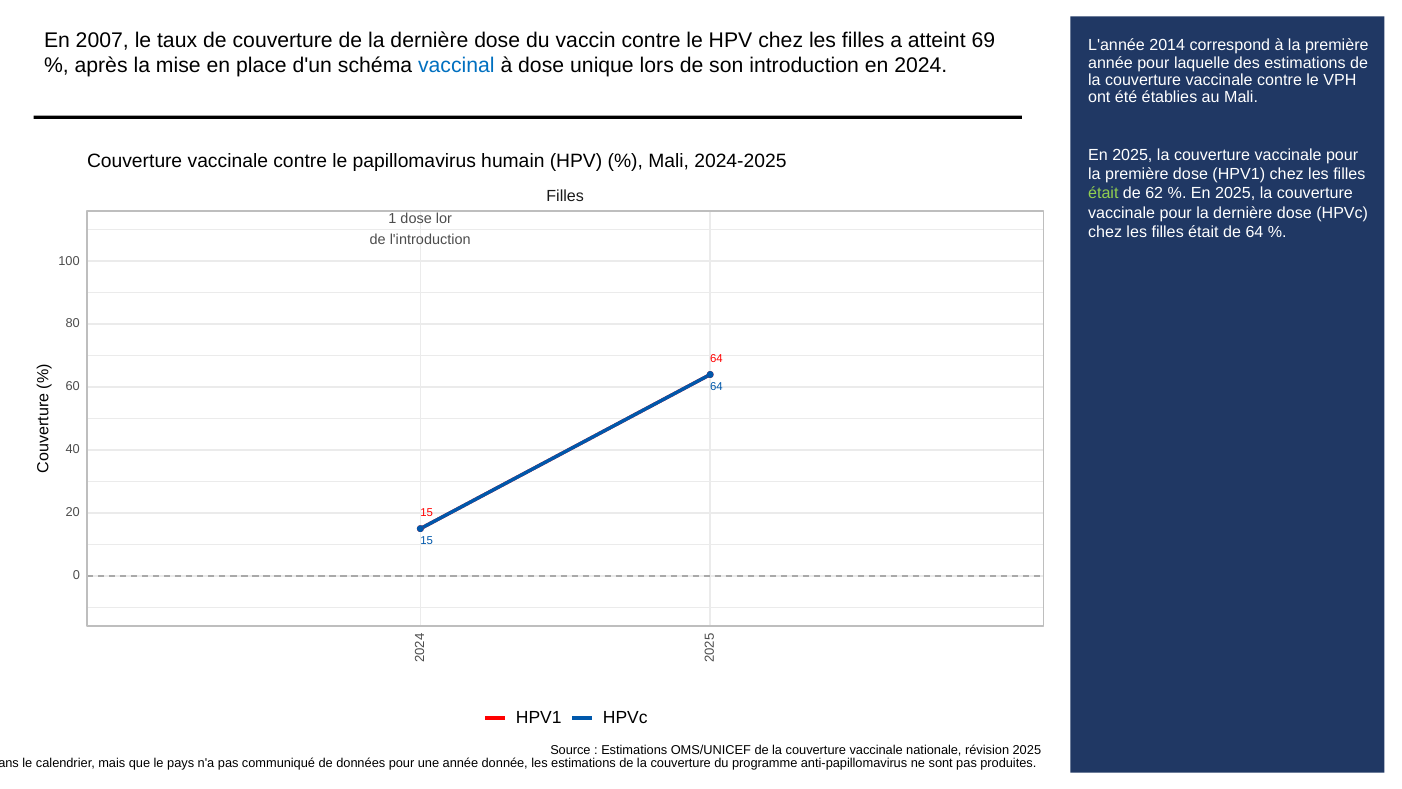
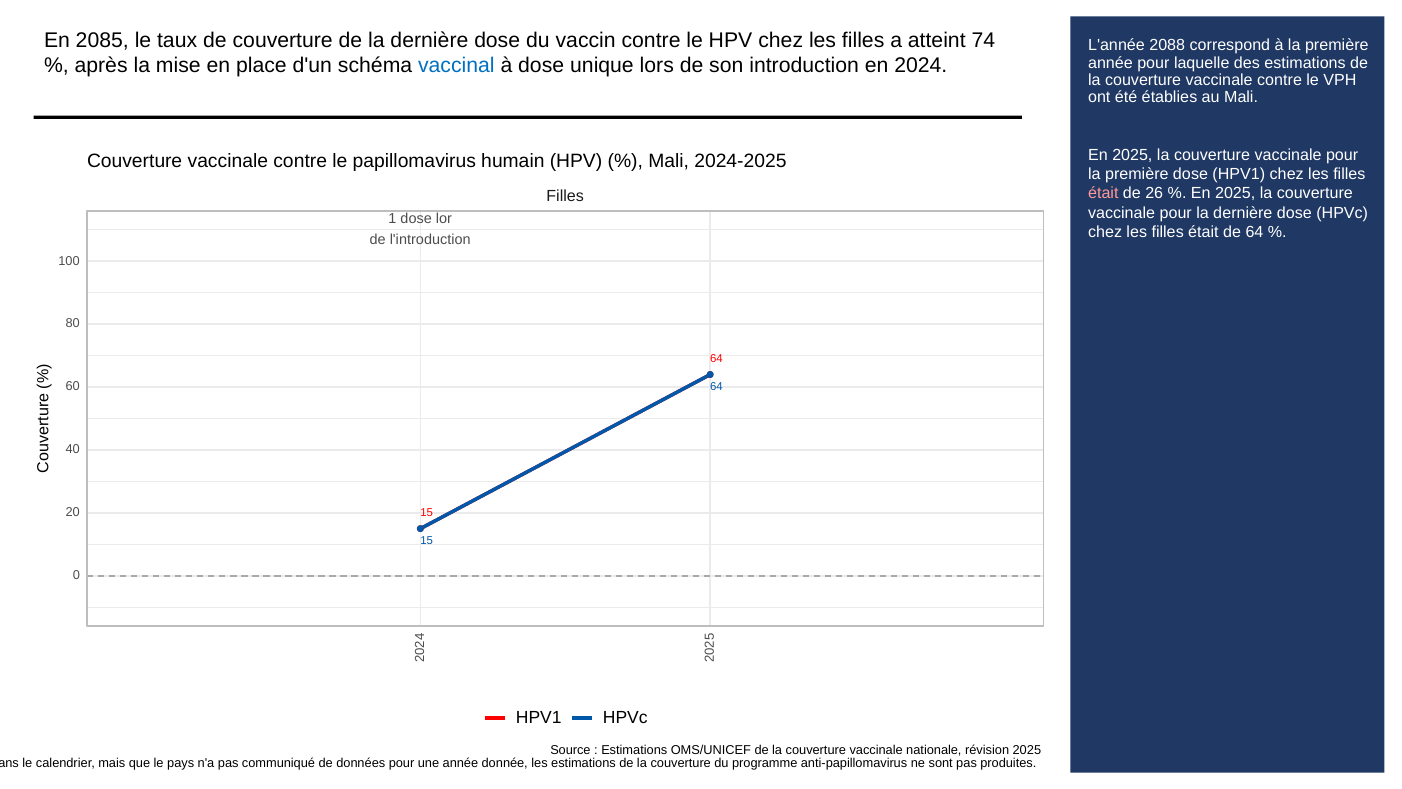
2007: 2007 -> 2085
69: 69 -> 74
2014: 2014 -> 2088
était at (1103, 193) colour: light green -> pink
62: 62 -> 26
